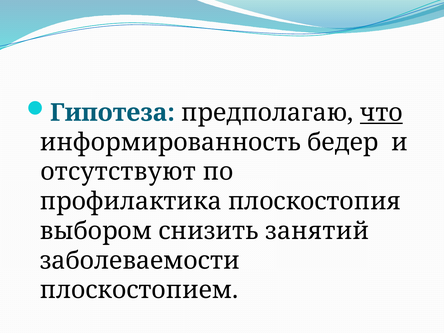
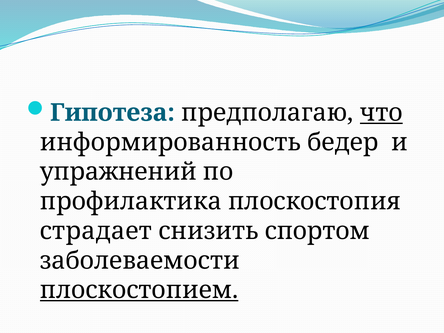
отсутствуют: отсутствуют -> упражнений
выбором: выбором -> страдает
занятий: занятий -> спортом
плоскостопием underline: none -> present
